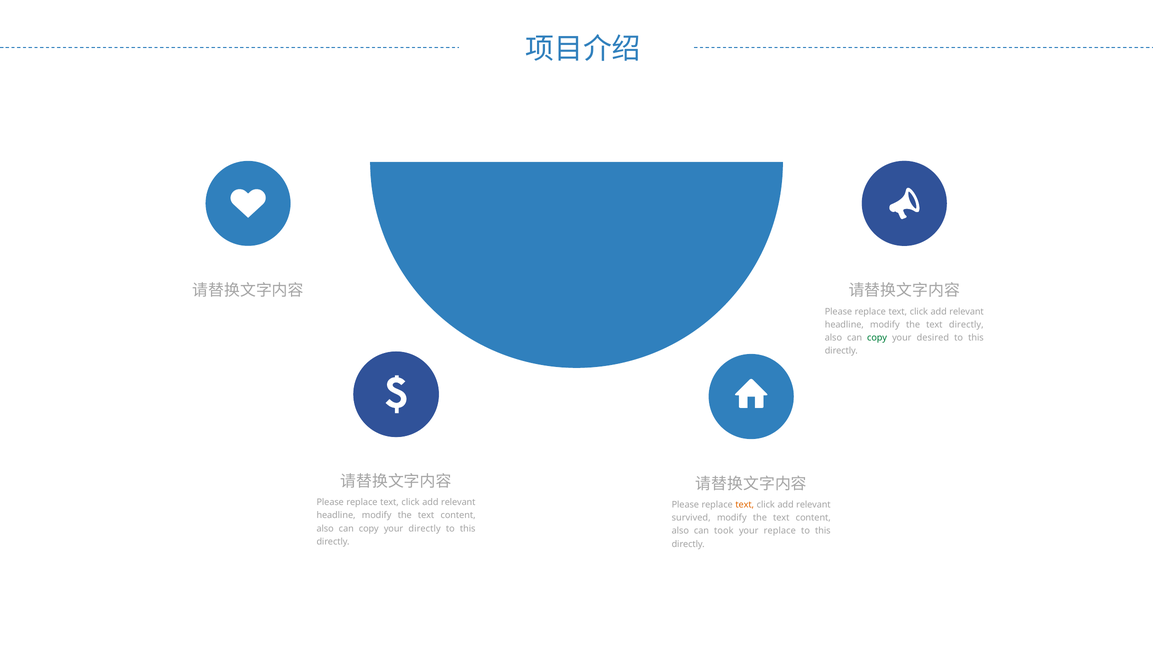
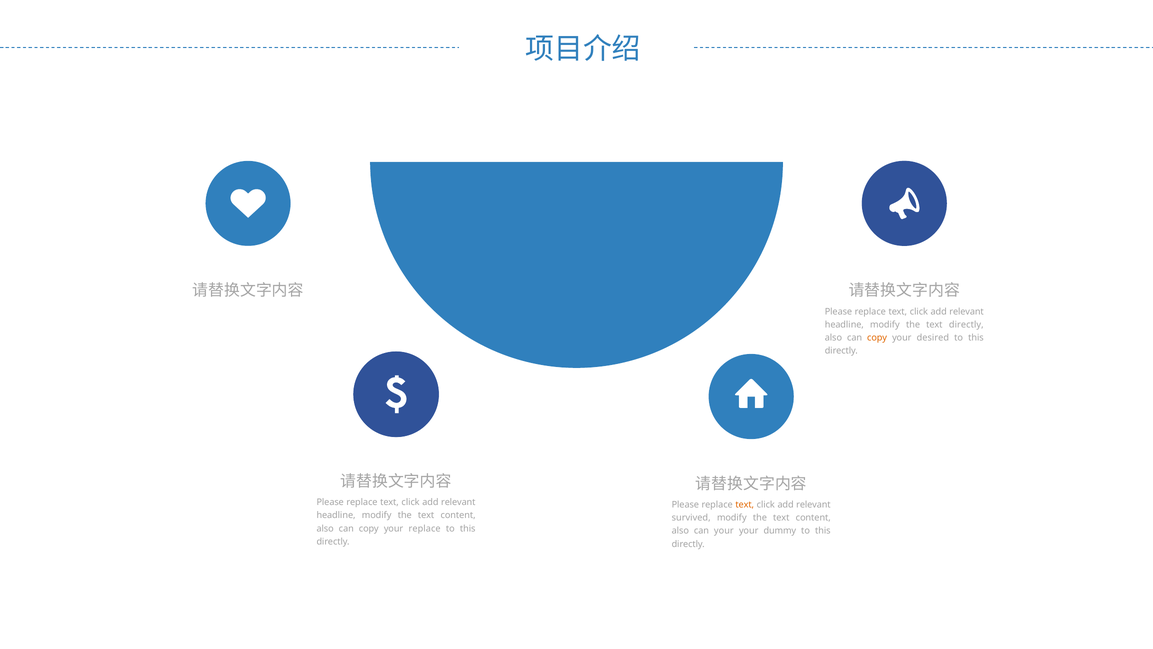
copy at (877, 338) colour: green -> orange
your directly: directly -> replace
can took: took -> your
your replace: replace -> dummy
